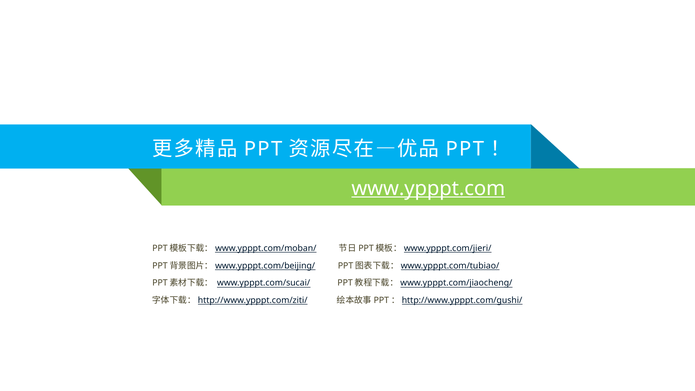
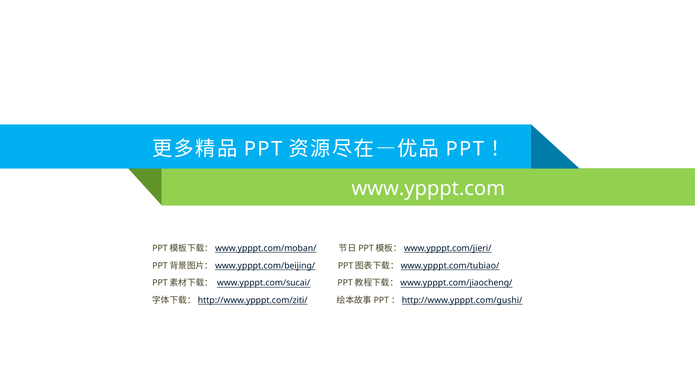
www.ypppt.com underline: present -> none
